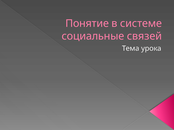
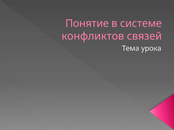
социальные: социальные -> конфликтов
